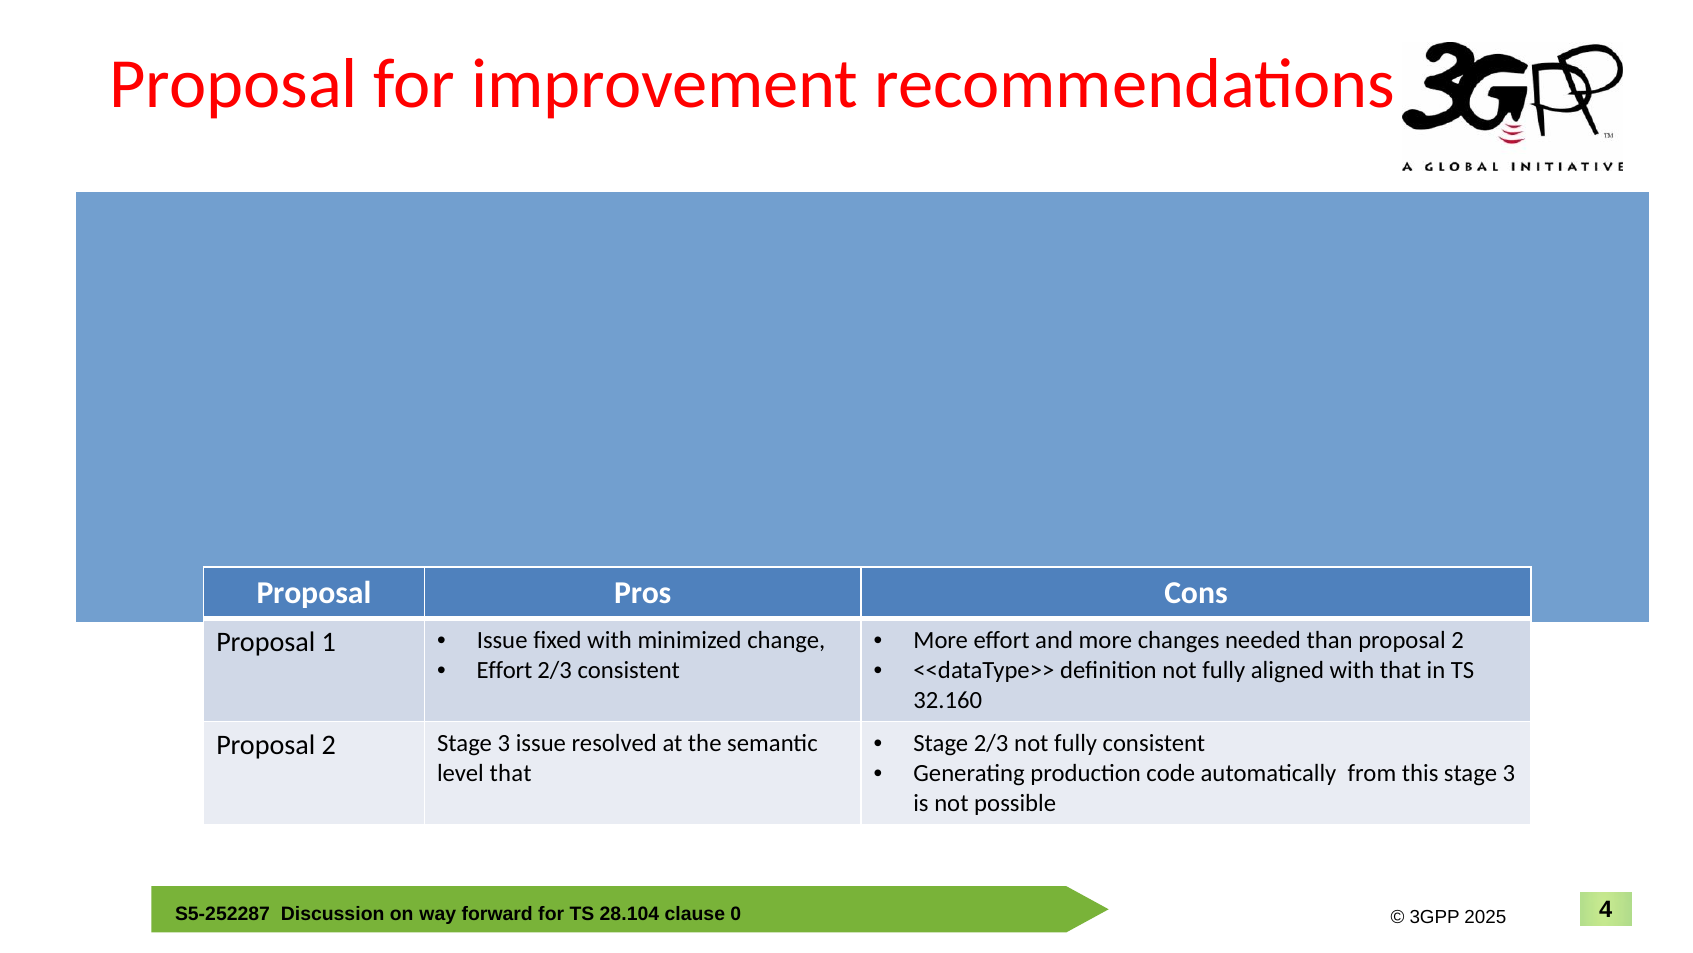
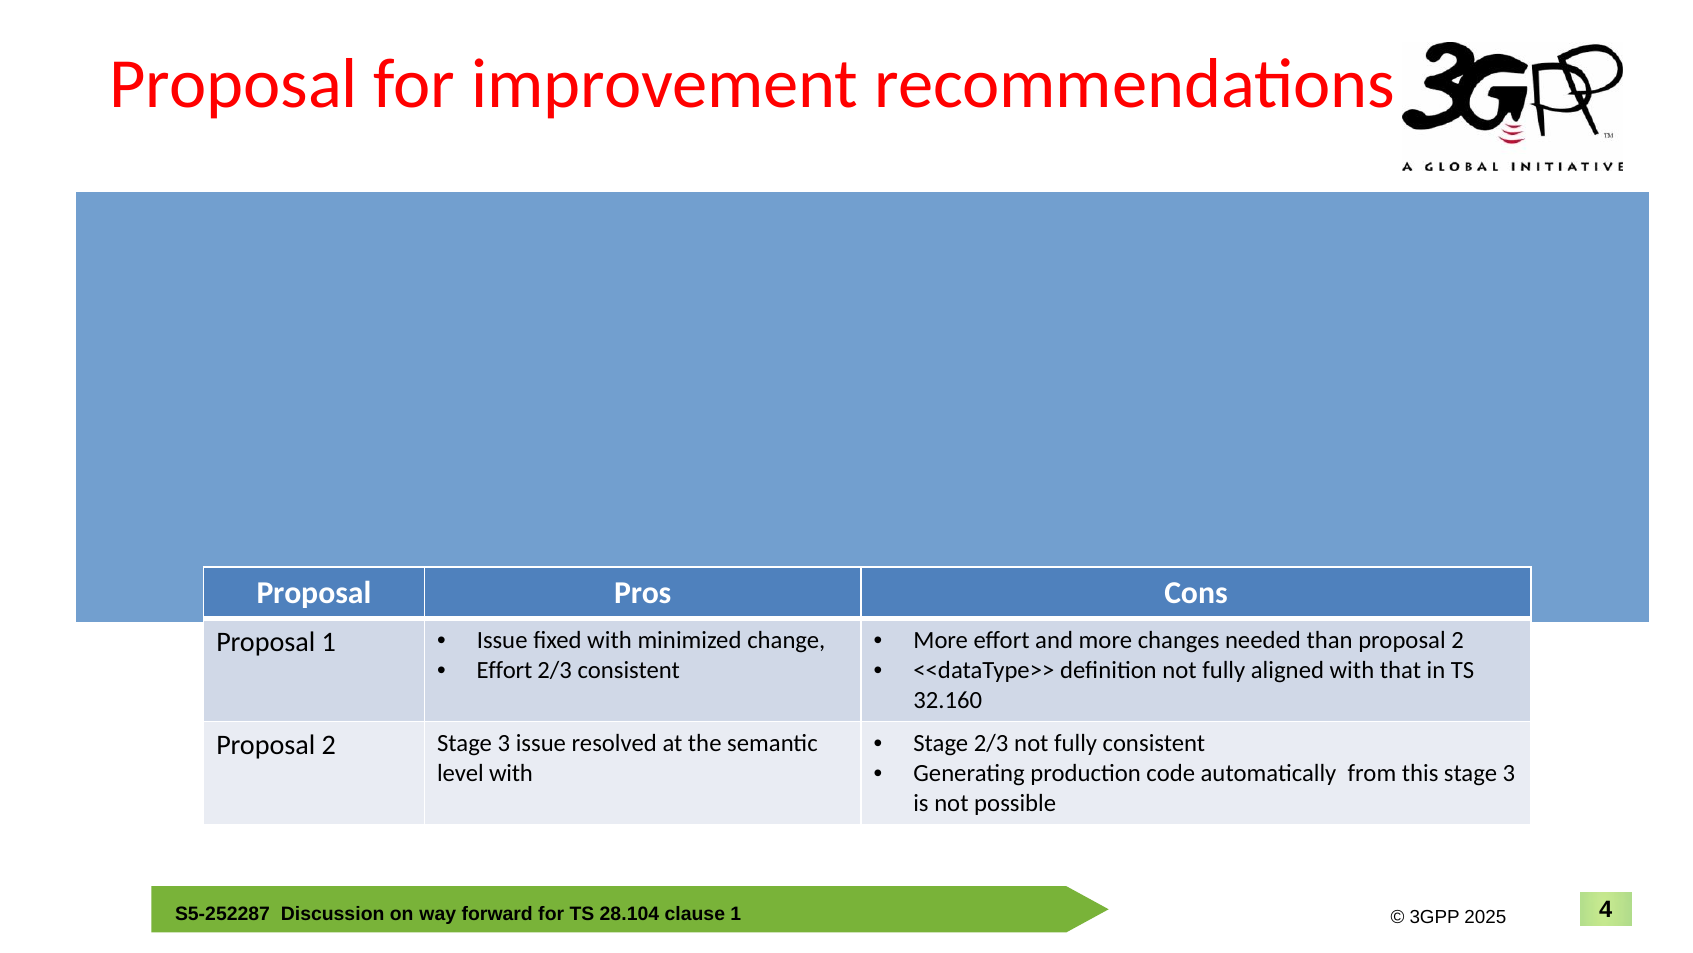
level that: that -> with
clause 0: 0 -> 1
